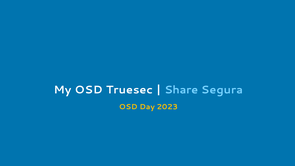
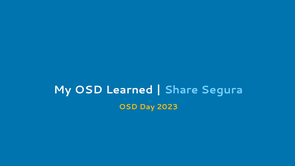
Truesec: Truesec -> Learned
